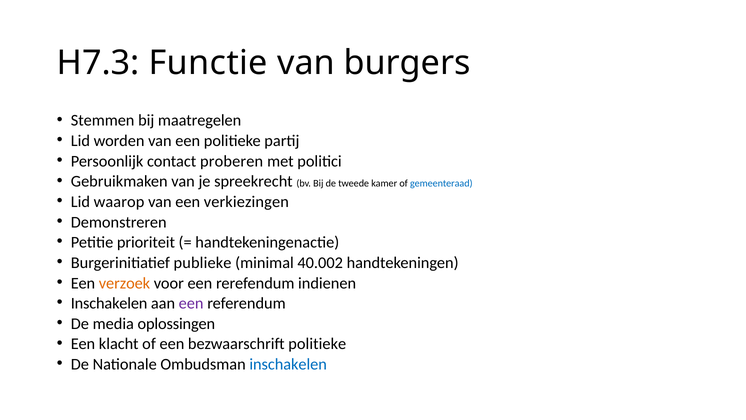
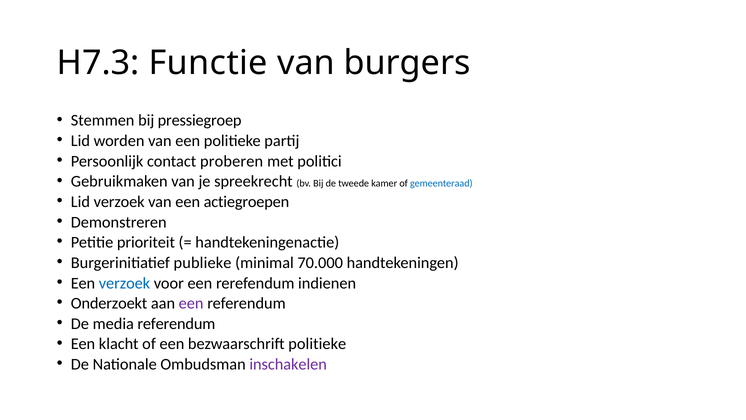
maatregelen: maatregelen -> pressiegroep
Lid waarop: waarop -> verzoek
verkiezingen: verkiezingen -> actiegroepen
40.002: 40.002 -> 70.000
verzoek at (124, 283) colour: orange -> blue
Inschakelen at (109, 303): Inschakelen -> Onderzoekt
media oplossingen: oplossingen -> referendum
inschakelen at (288, 364) colour: blue -> purple
